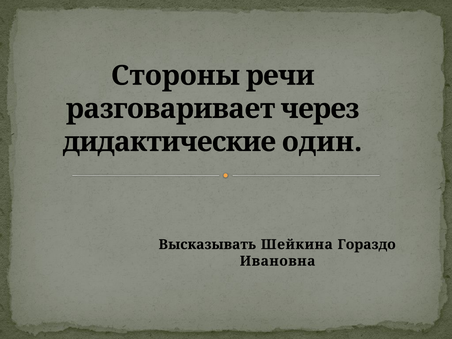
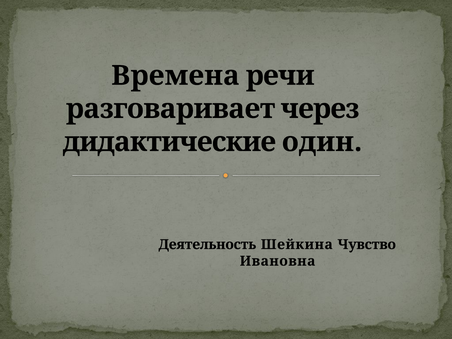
Стороны: Стороны -> Времена
Высказывать: Высказывать -> Деятельность
Гораздо: Гораздо -> Чувство
